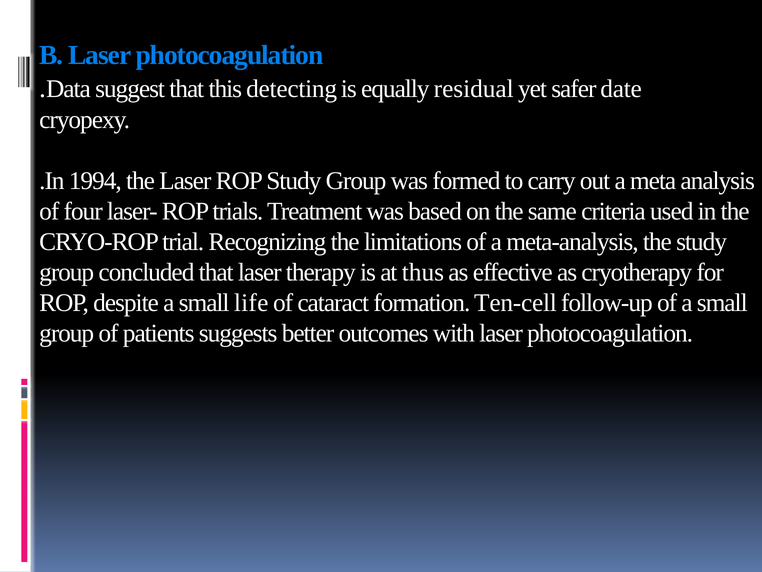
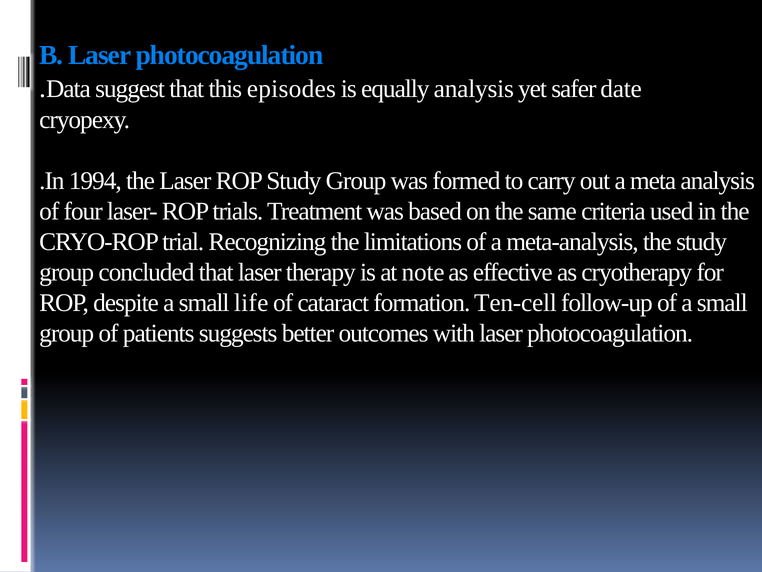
detecting: detecting -> episodes
equally residual: residual -> analysis
thus: thus -> note
